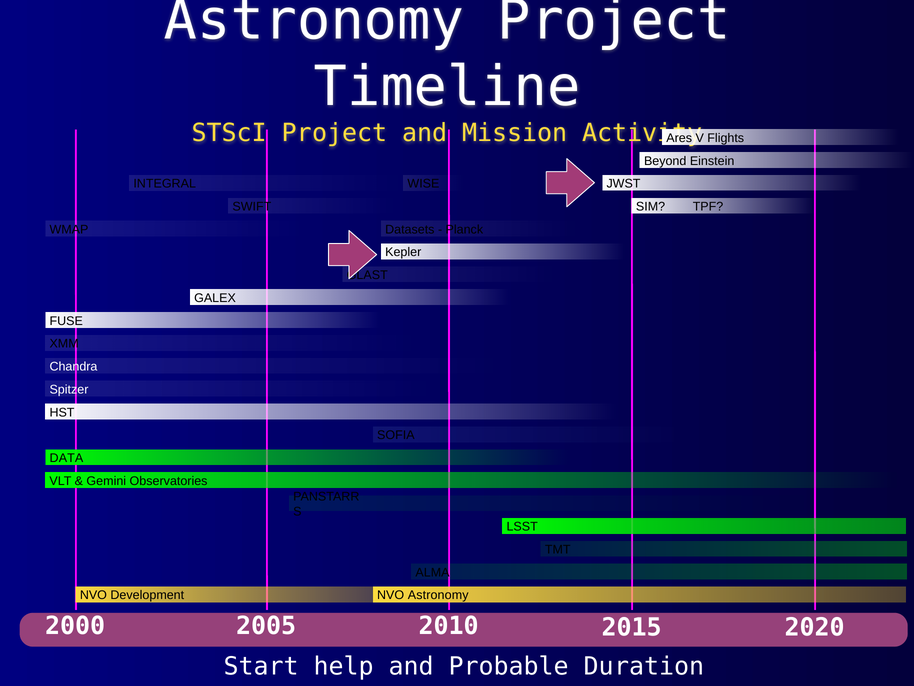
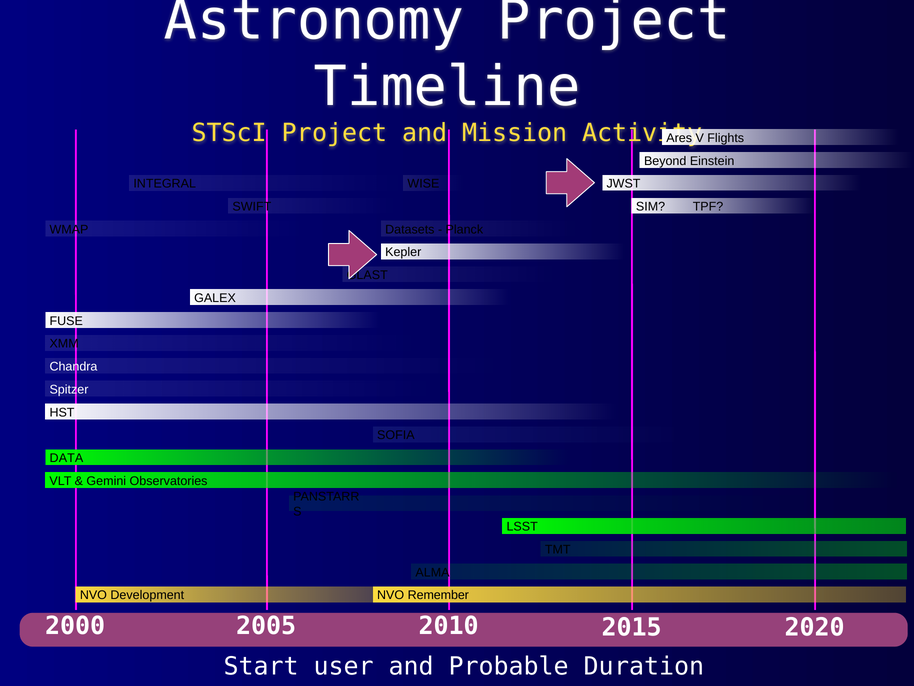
NVO Astronomy: Astronomy -> Remember
help: help -> user
